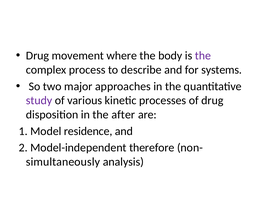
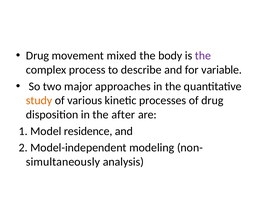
where: where -> mixed
systems: systems -> variable
study colour: purple -> orange
therefore: therefore -> modeling
